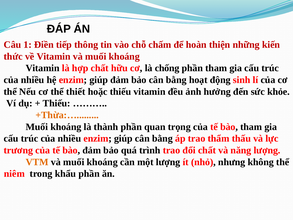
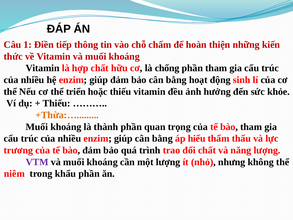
thiết: thiết -> triển
áp trao: trao -> hiểu
VTM colour: orange -> purple
